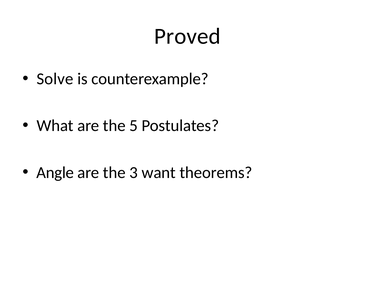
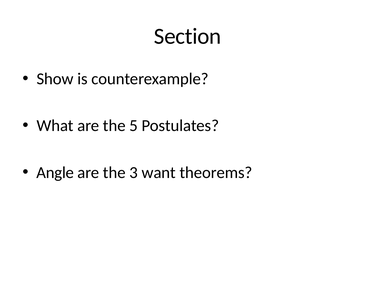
Proved: Proved -> Section
Solve: Solve -> Show
